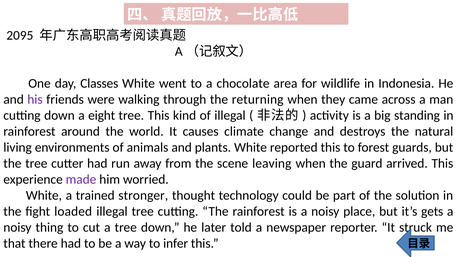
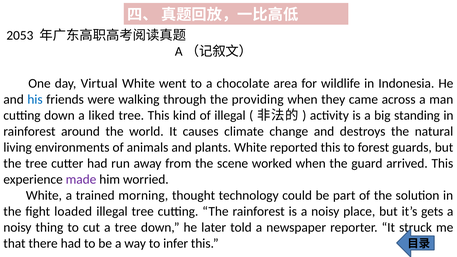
2095: 2095 -> 2053
Classes: Classes -> Virtual
his colour: purple -> blue
returning: returning -> providing
eight: eight -> liked
leaving: leaving -> worked
stronger: stronger -> morning
